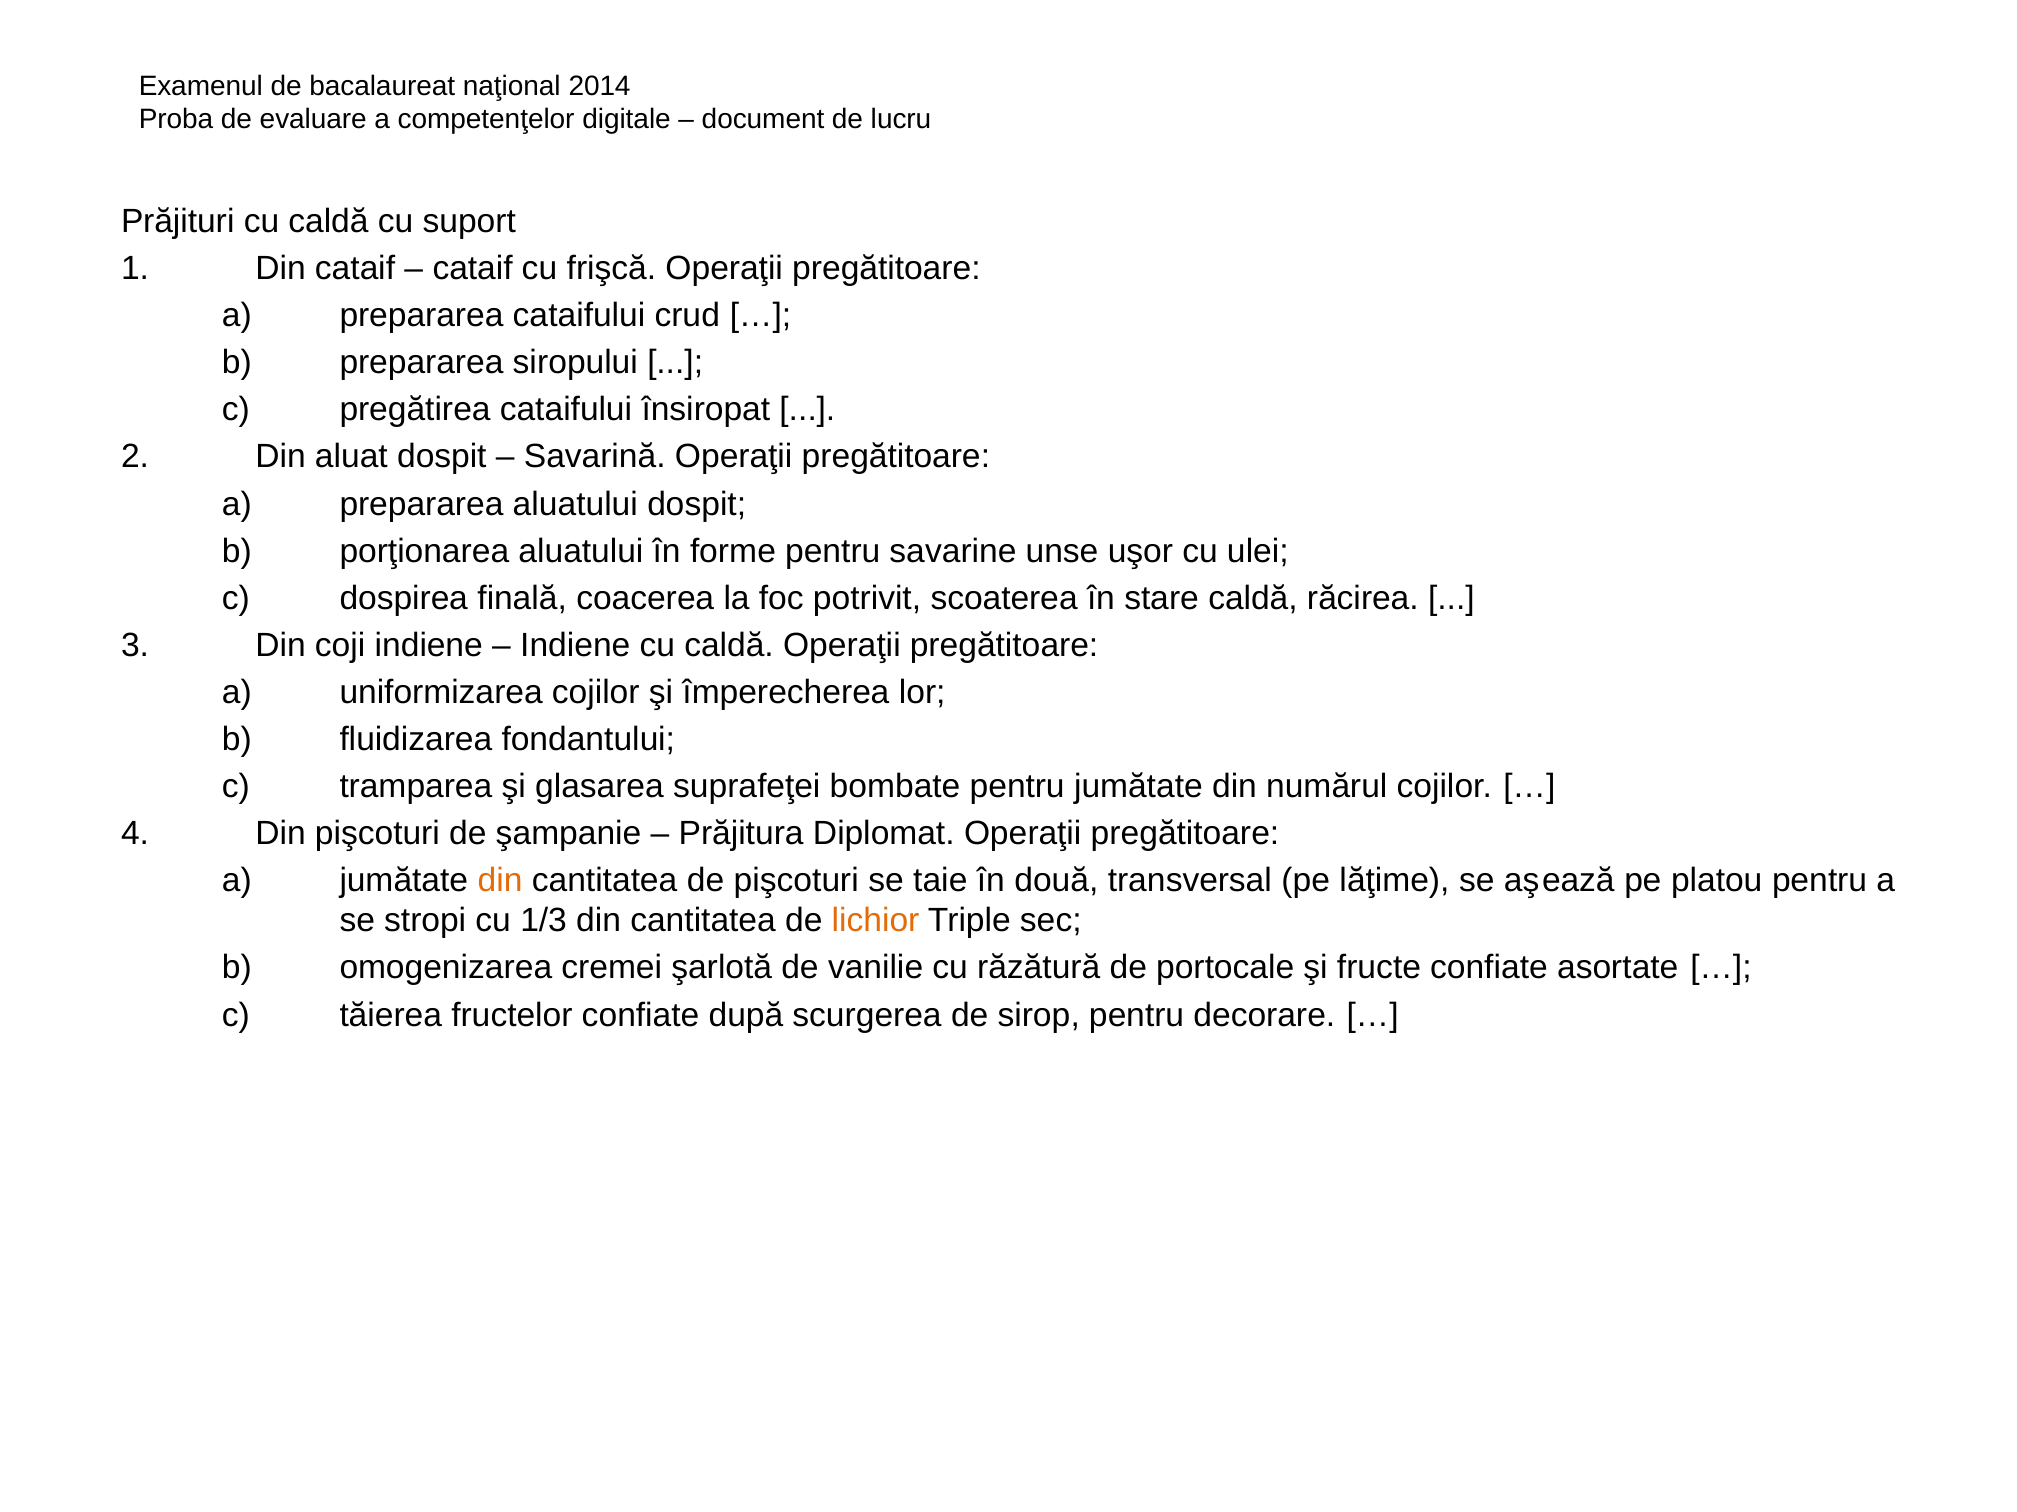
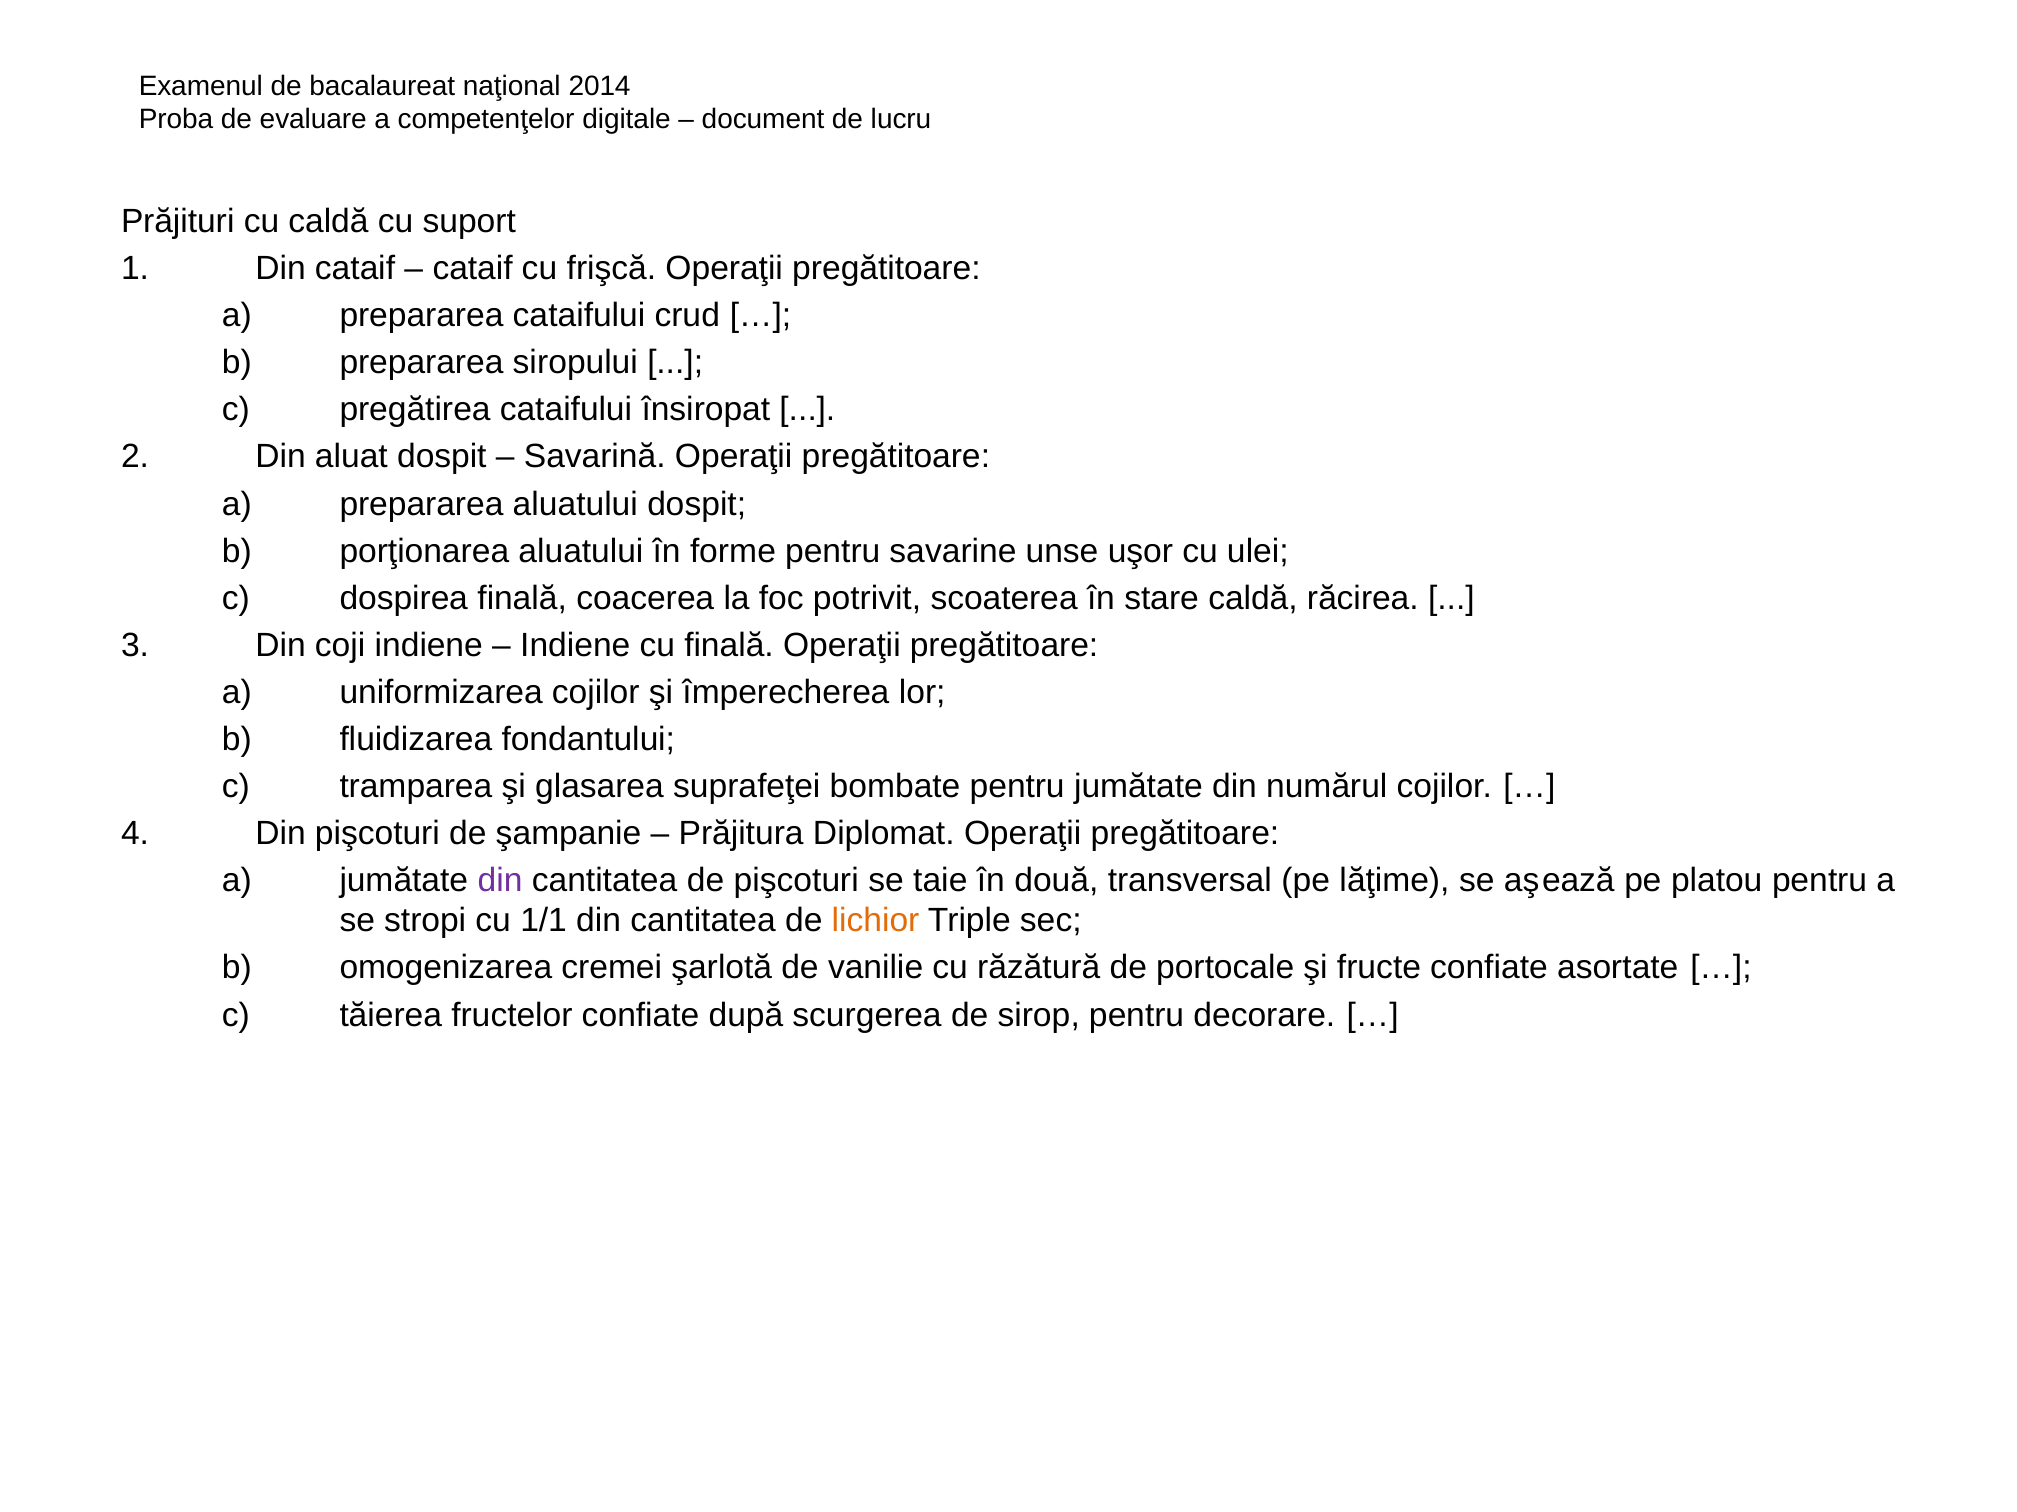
Indiene cu caldă: caldă -> finală
din at (500, 881) colour: orange -> purple
1/3: 1/3 -> 1/1
